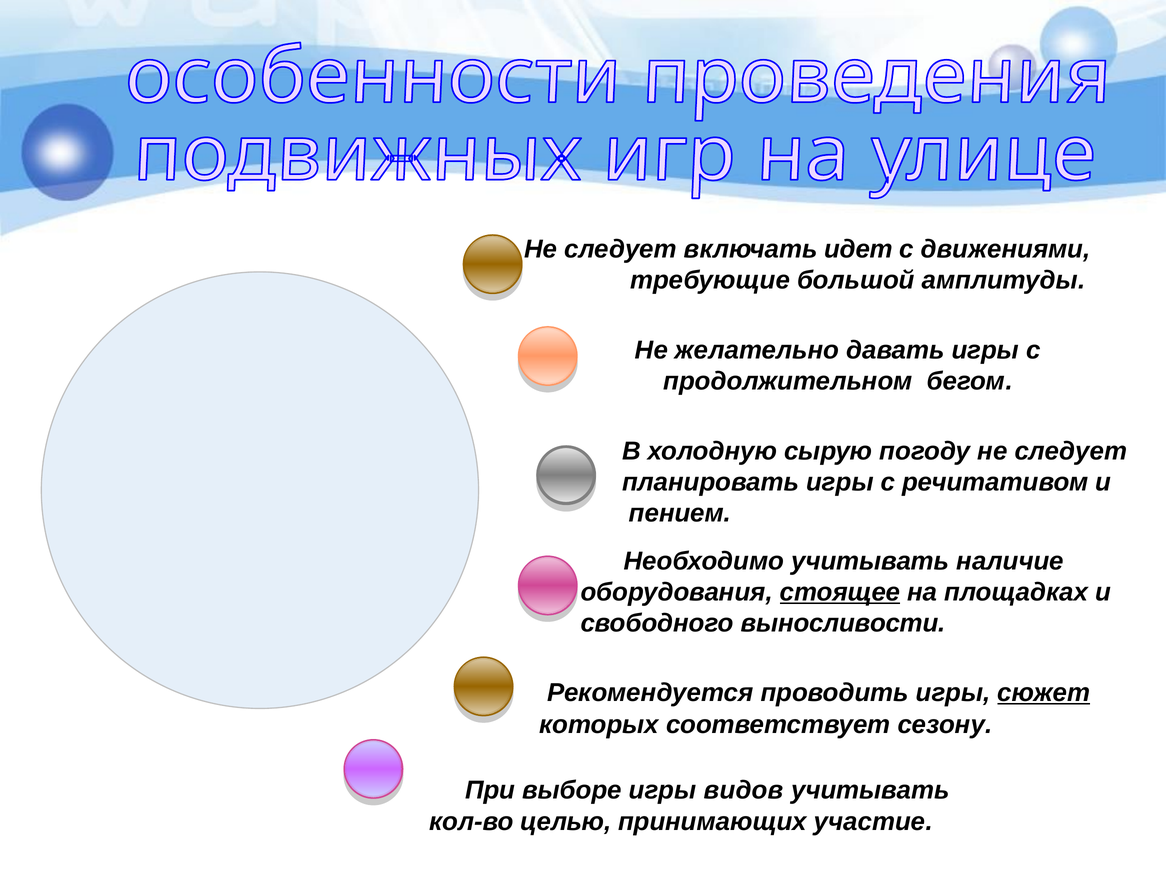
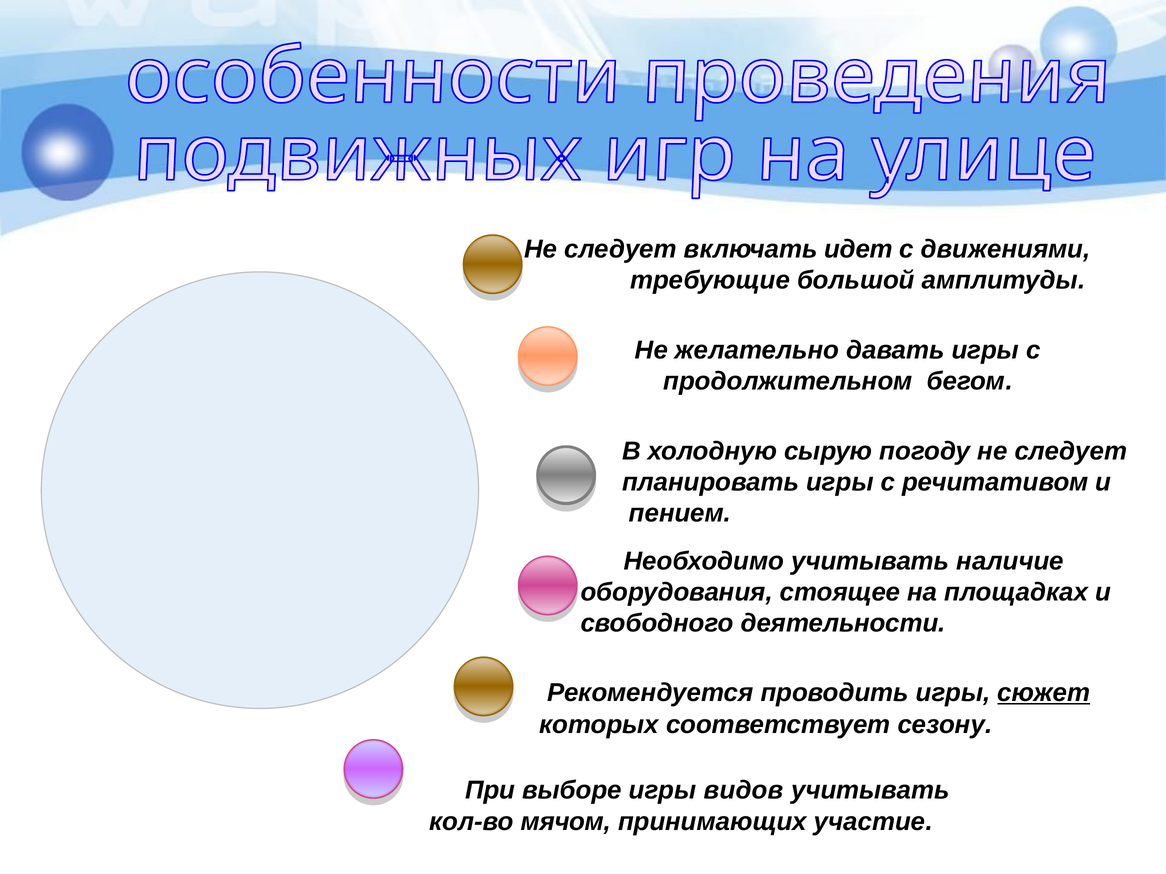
стоящее underline: present -> none
выносливости: выносливости -> деятельности
целью: целью -> мячом
